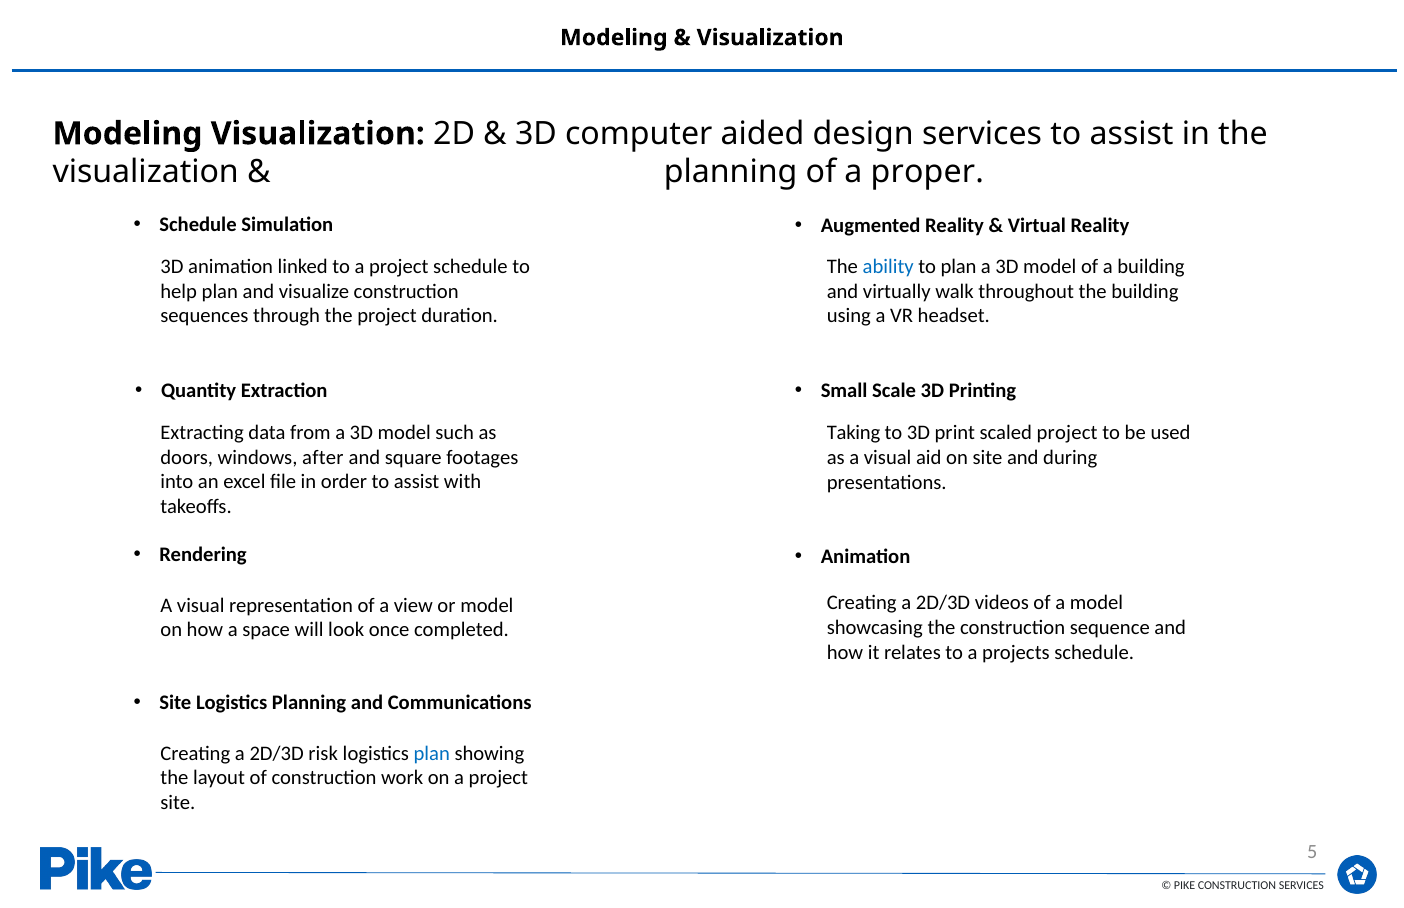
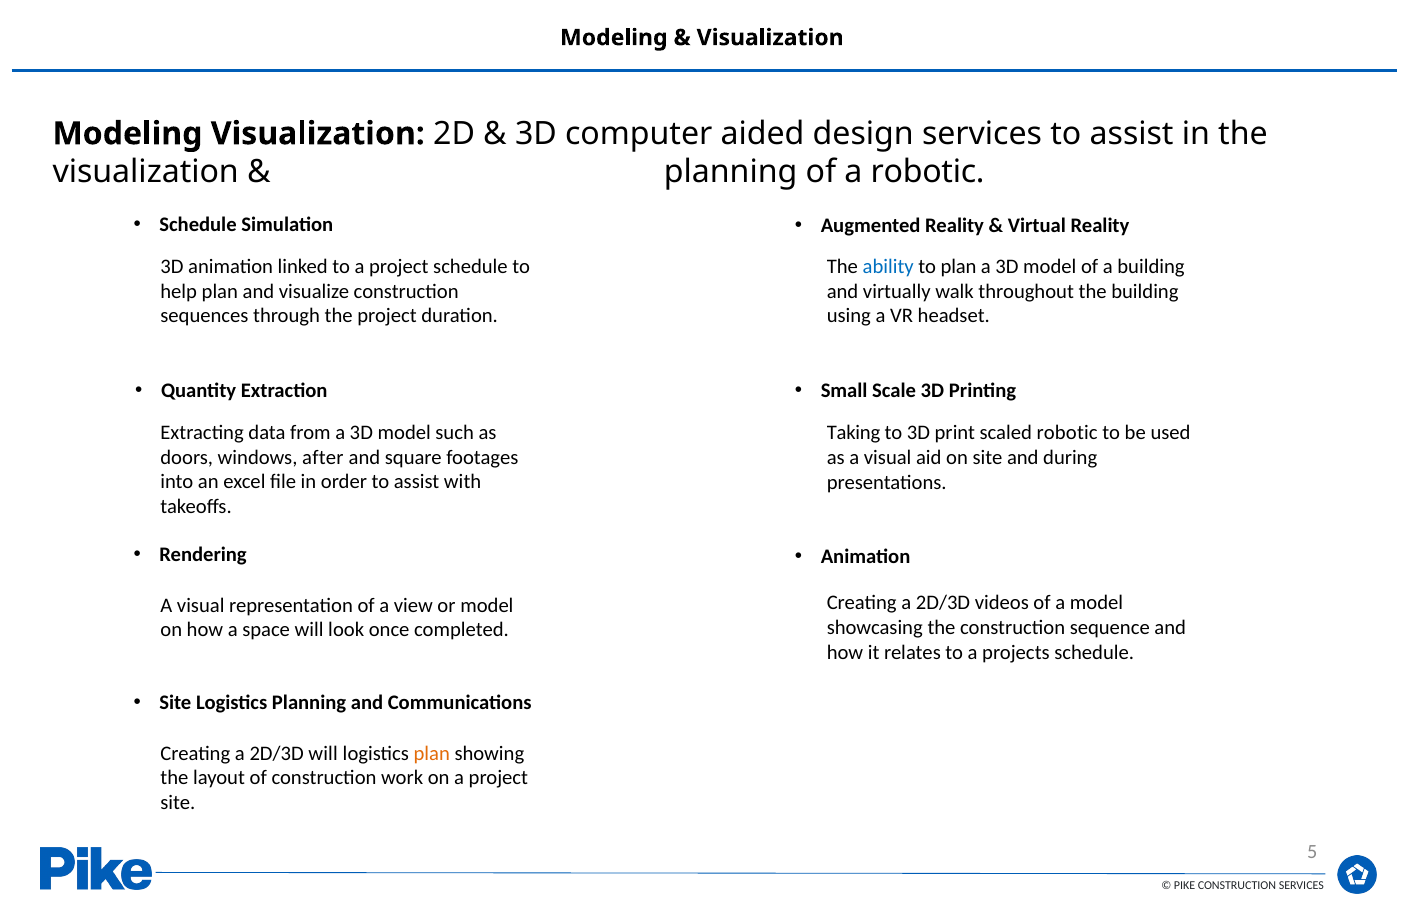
a proper: proper -> robotic
scaled project: project -> robotic
2D/3D risk: risk -> will
plan at (432, 754) colour: blue -> orange
